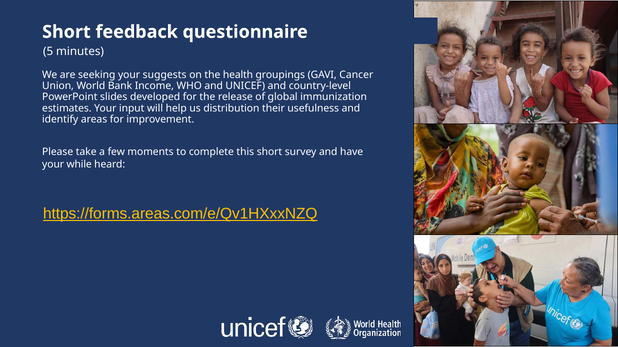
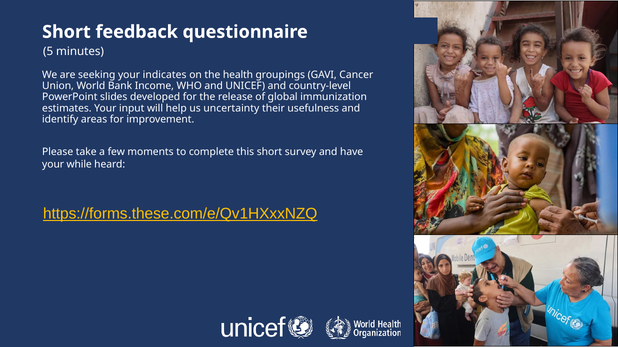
suggests: suggests -> indicates
distribution: distribution -> uncertainty
https://forms.areas.com/e/Qv1HXxxNZQ: https://forms.areas.com/e/Qv1HXxxNZQ -> https://forms.these.com/e/Qv1HXxxNZQ
